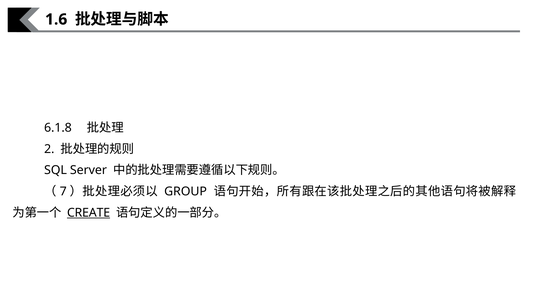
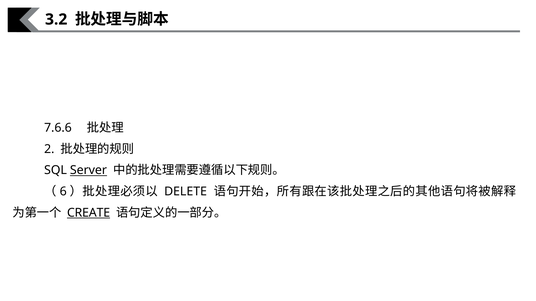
1.6: 1.6 -> 3.2
6.1.8: 6.1.8 -> 7.6.6
Server underline: none -> present
7: 7 -> 6
GROUP: GROUP -> DELETE
